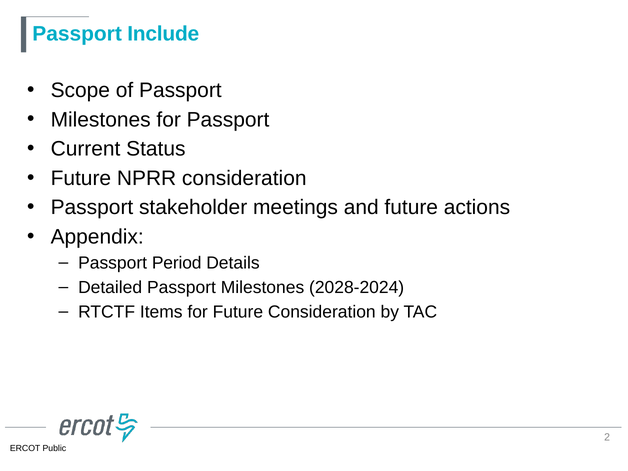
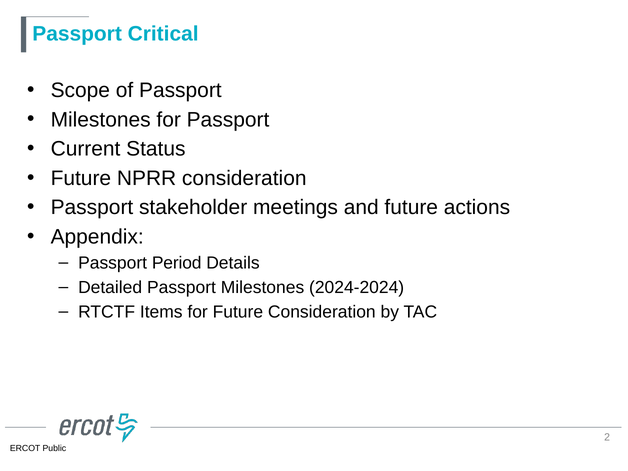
Include: Include -> Critical
2028-2024: 2028-2024 -> 2024-2024
